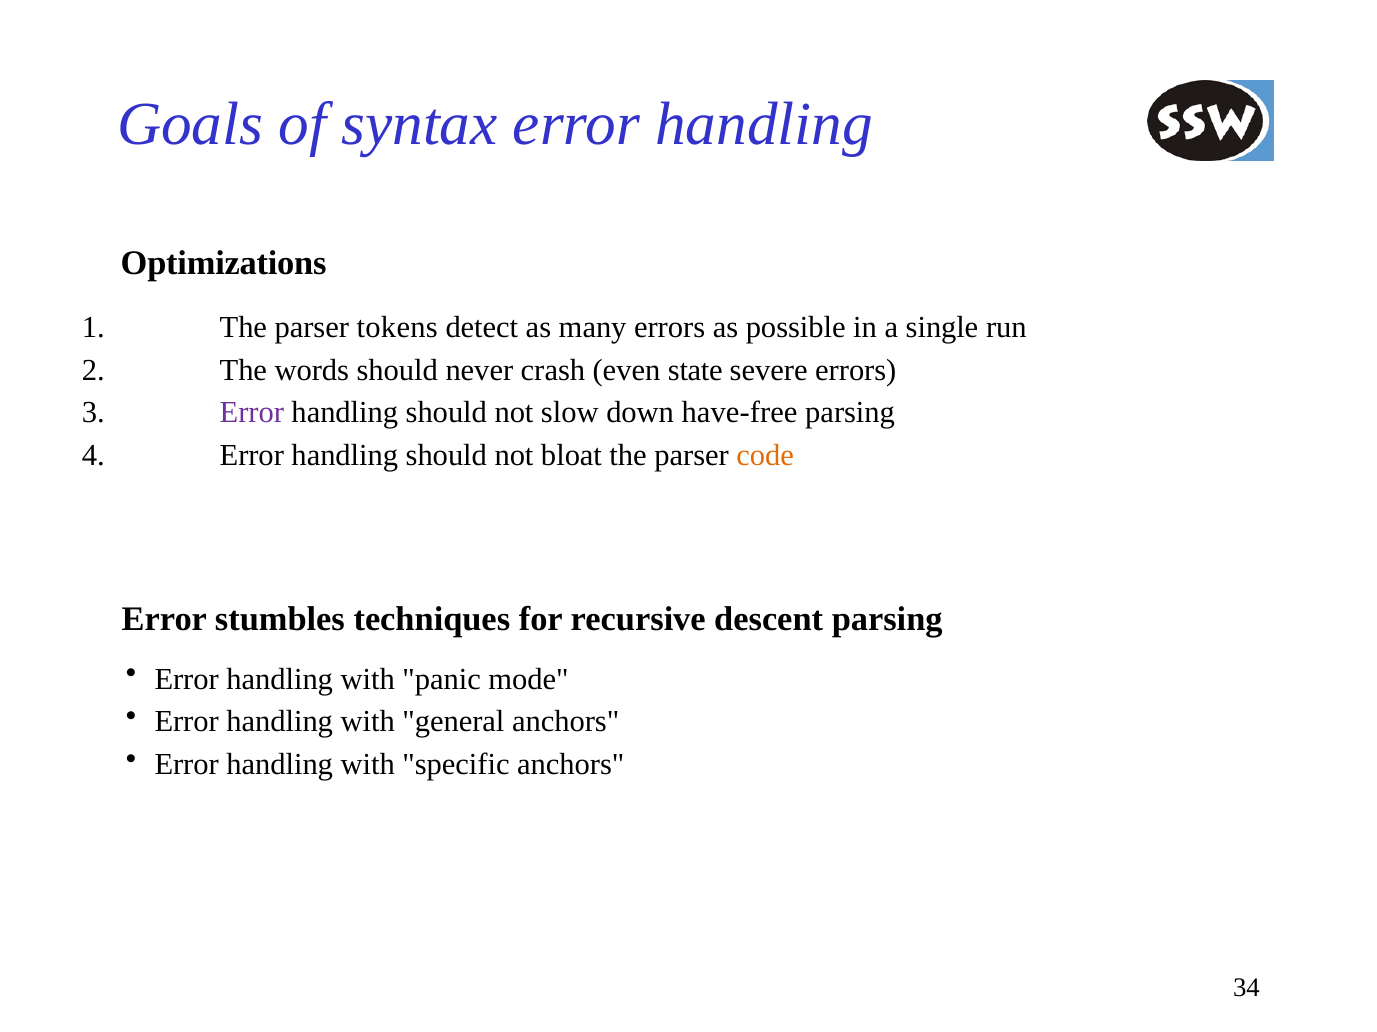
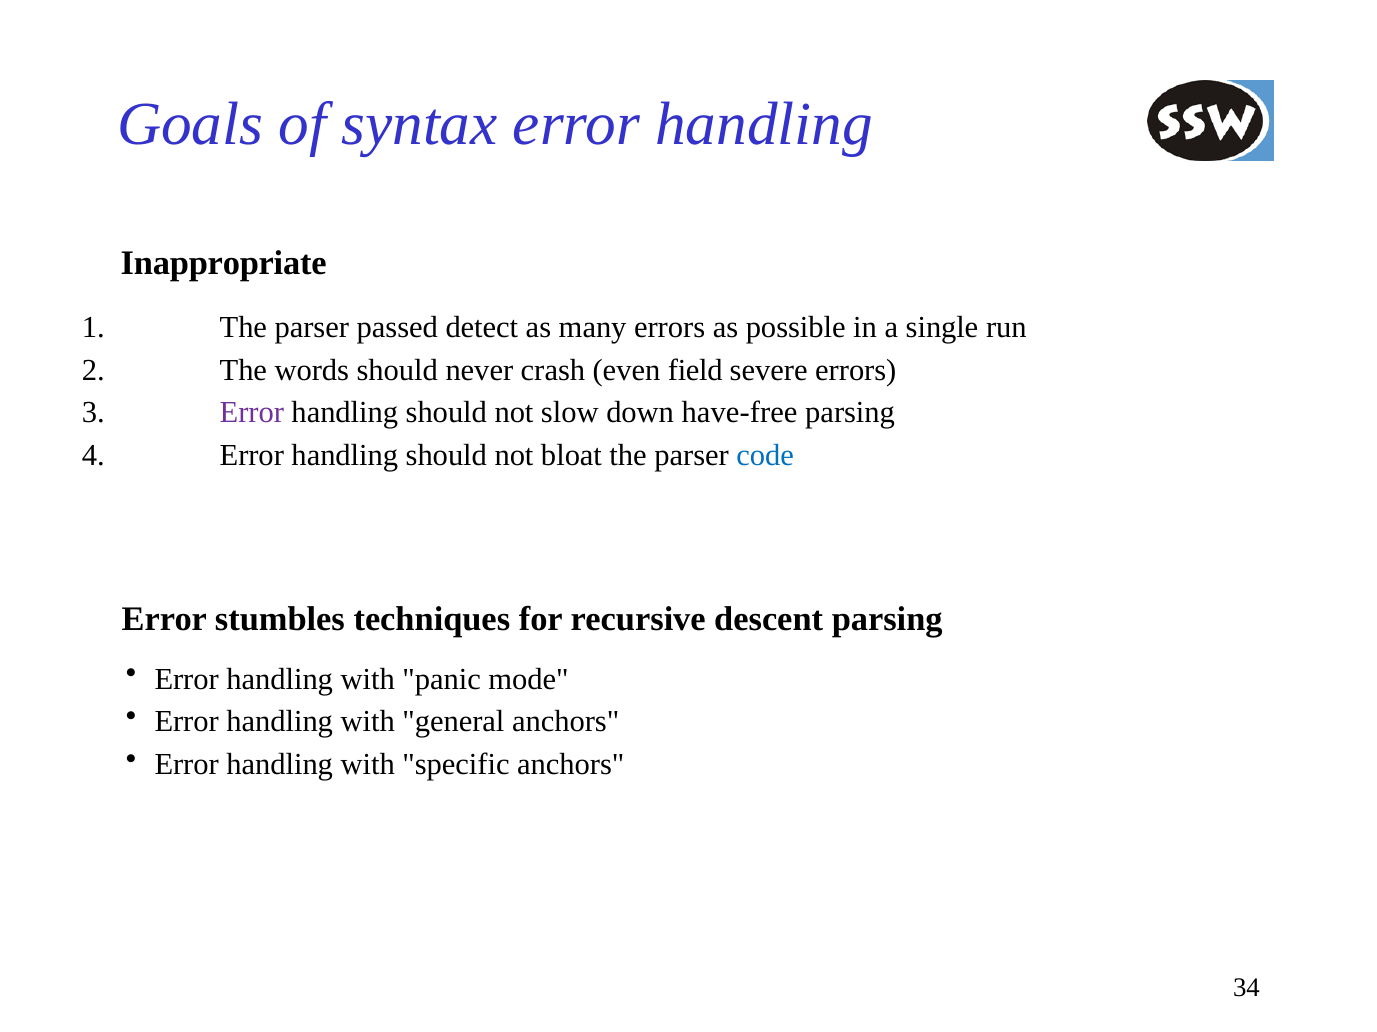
Optimizations: Optimizations -> Inappropriate
tokens: tokens -> passed
state: state -> field
code colour: orange -> blue
